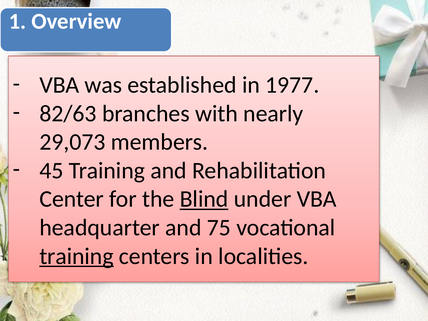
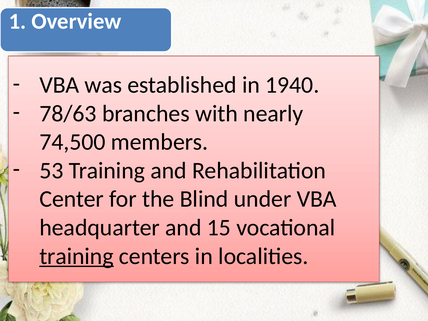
1977: 1977 -> 1940
82/63: 82/63 -> 78/63
29,073: 29,073 -> 74,500
45: 45 -> 53
Blind underline: present -> none
75: 75 -> 15
